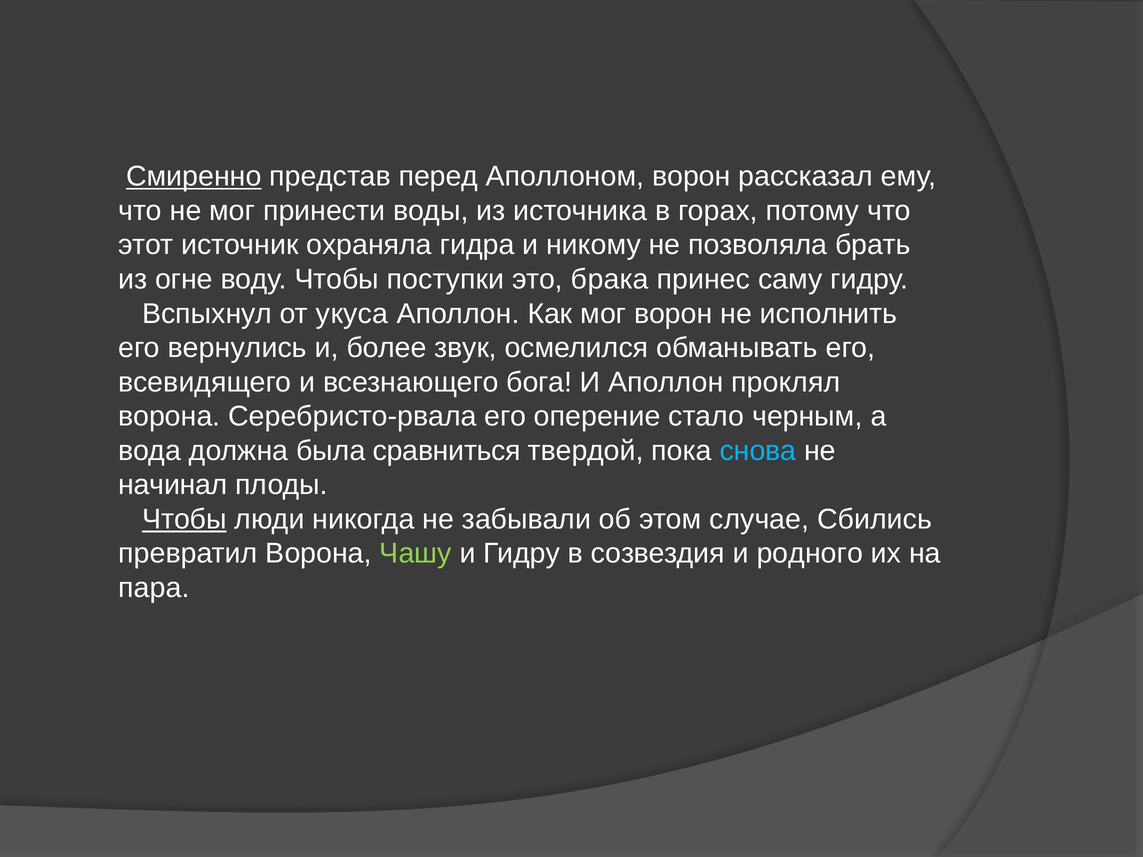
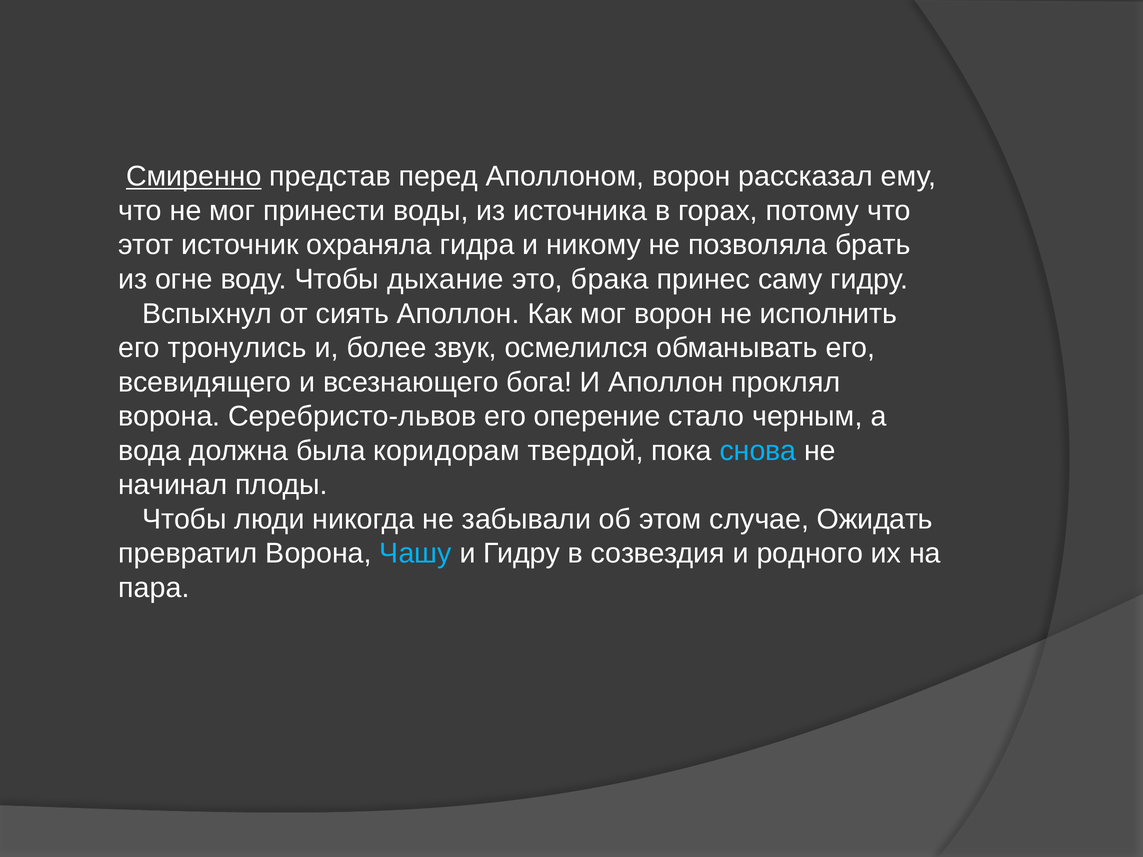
поступки: поступки -> дыхание
укуса: укуса -> сиять
вернулись: вернулись -> тронулись
Серебристо-рвала: Серебристо-рвала -> Серебристо-львов
сравниться: сравниться -> коридорам
Чтобы at (184, 519) underline: present -> none
Сбились: Сбились -> Ожидать
Чашу colour: light green -> light blue
